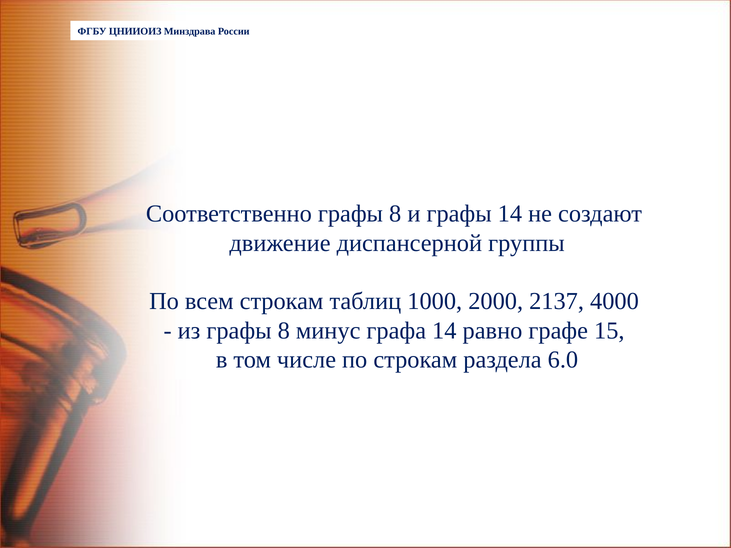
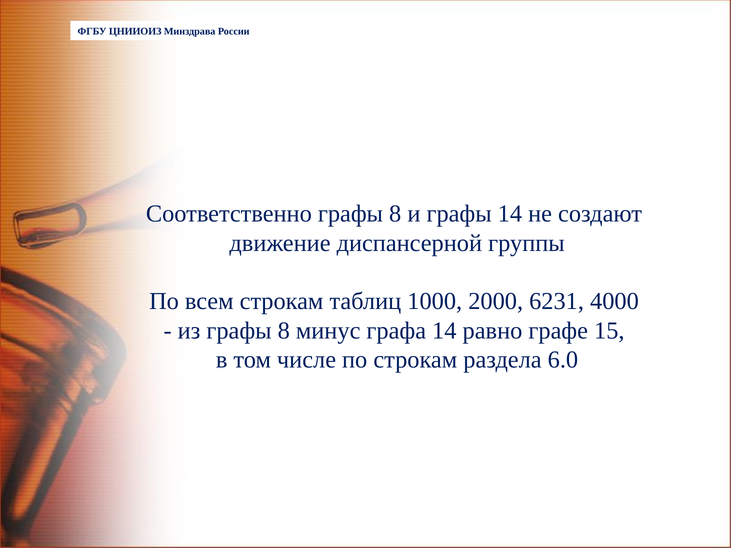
2137: 2137 -> 6231
